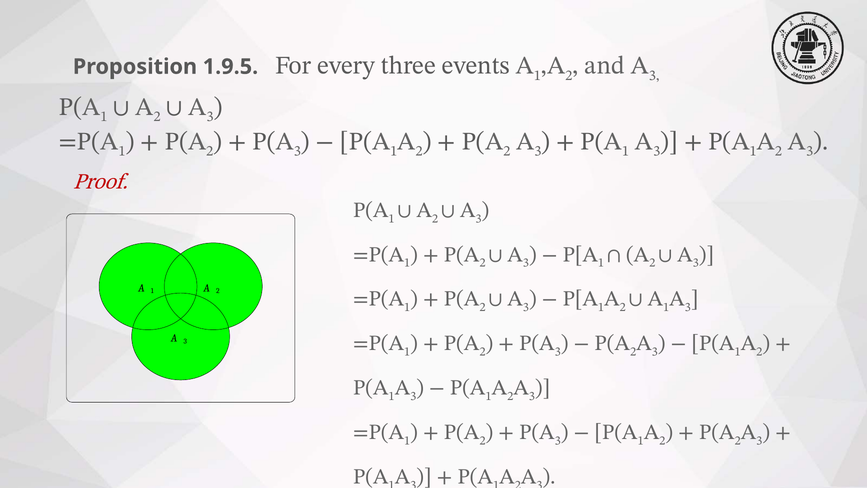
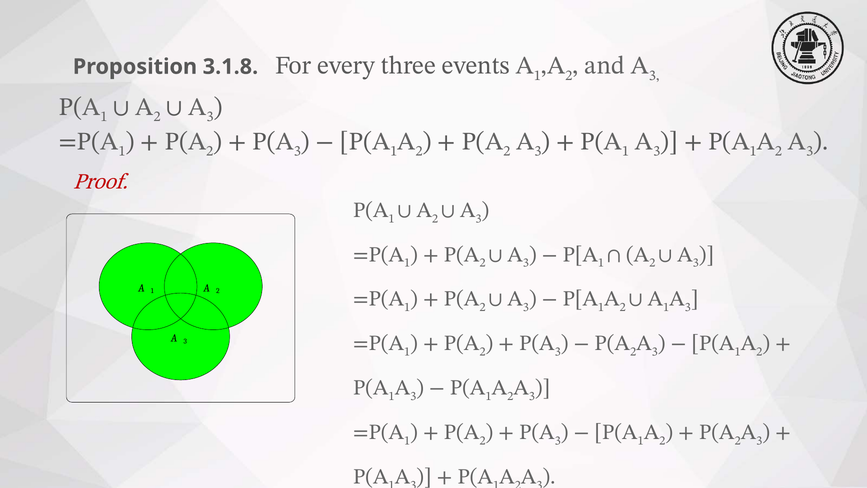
1.9.5: 1.9.5 -> 3.1.8
